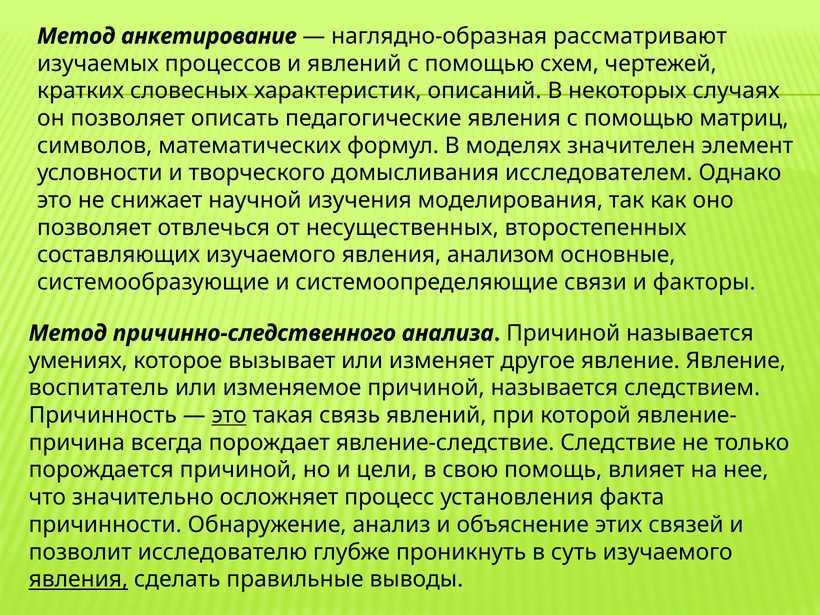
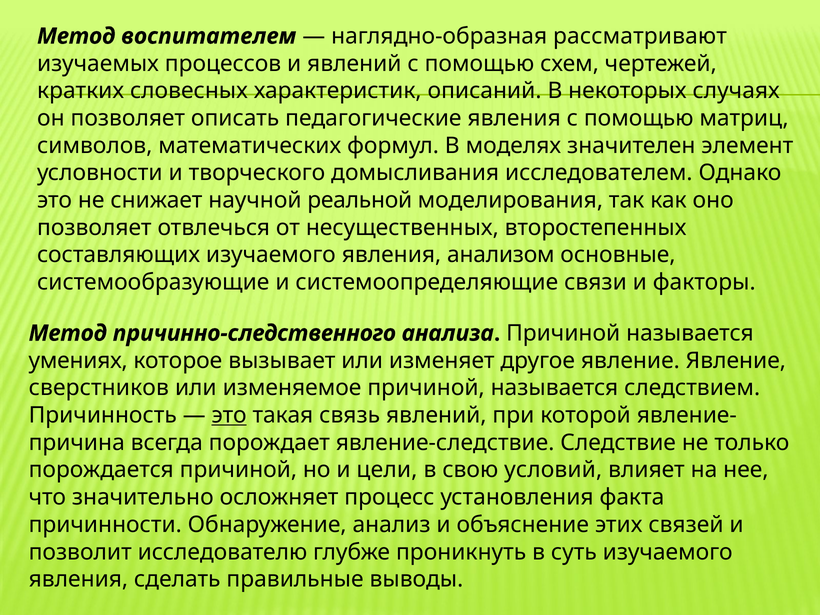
анкетирование: анкетирование -> воспитателем
изучения: изучения -> реальной
воспитатель: воспитатель -> сверстников
помощь: помощь -> условий
явления at (78, 579) underline: present -> none
